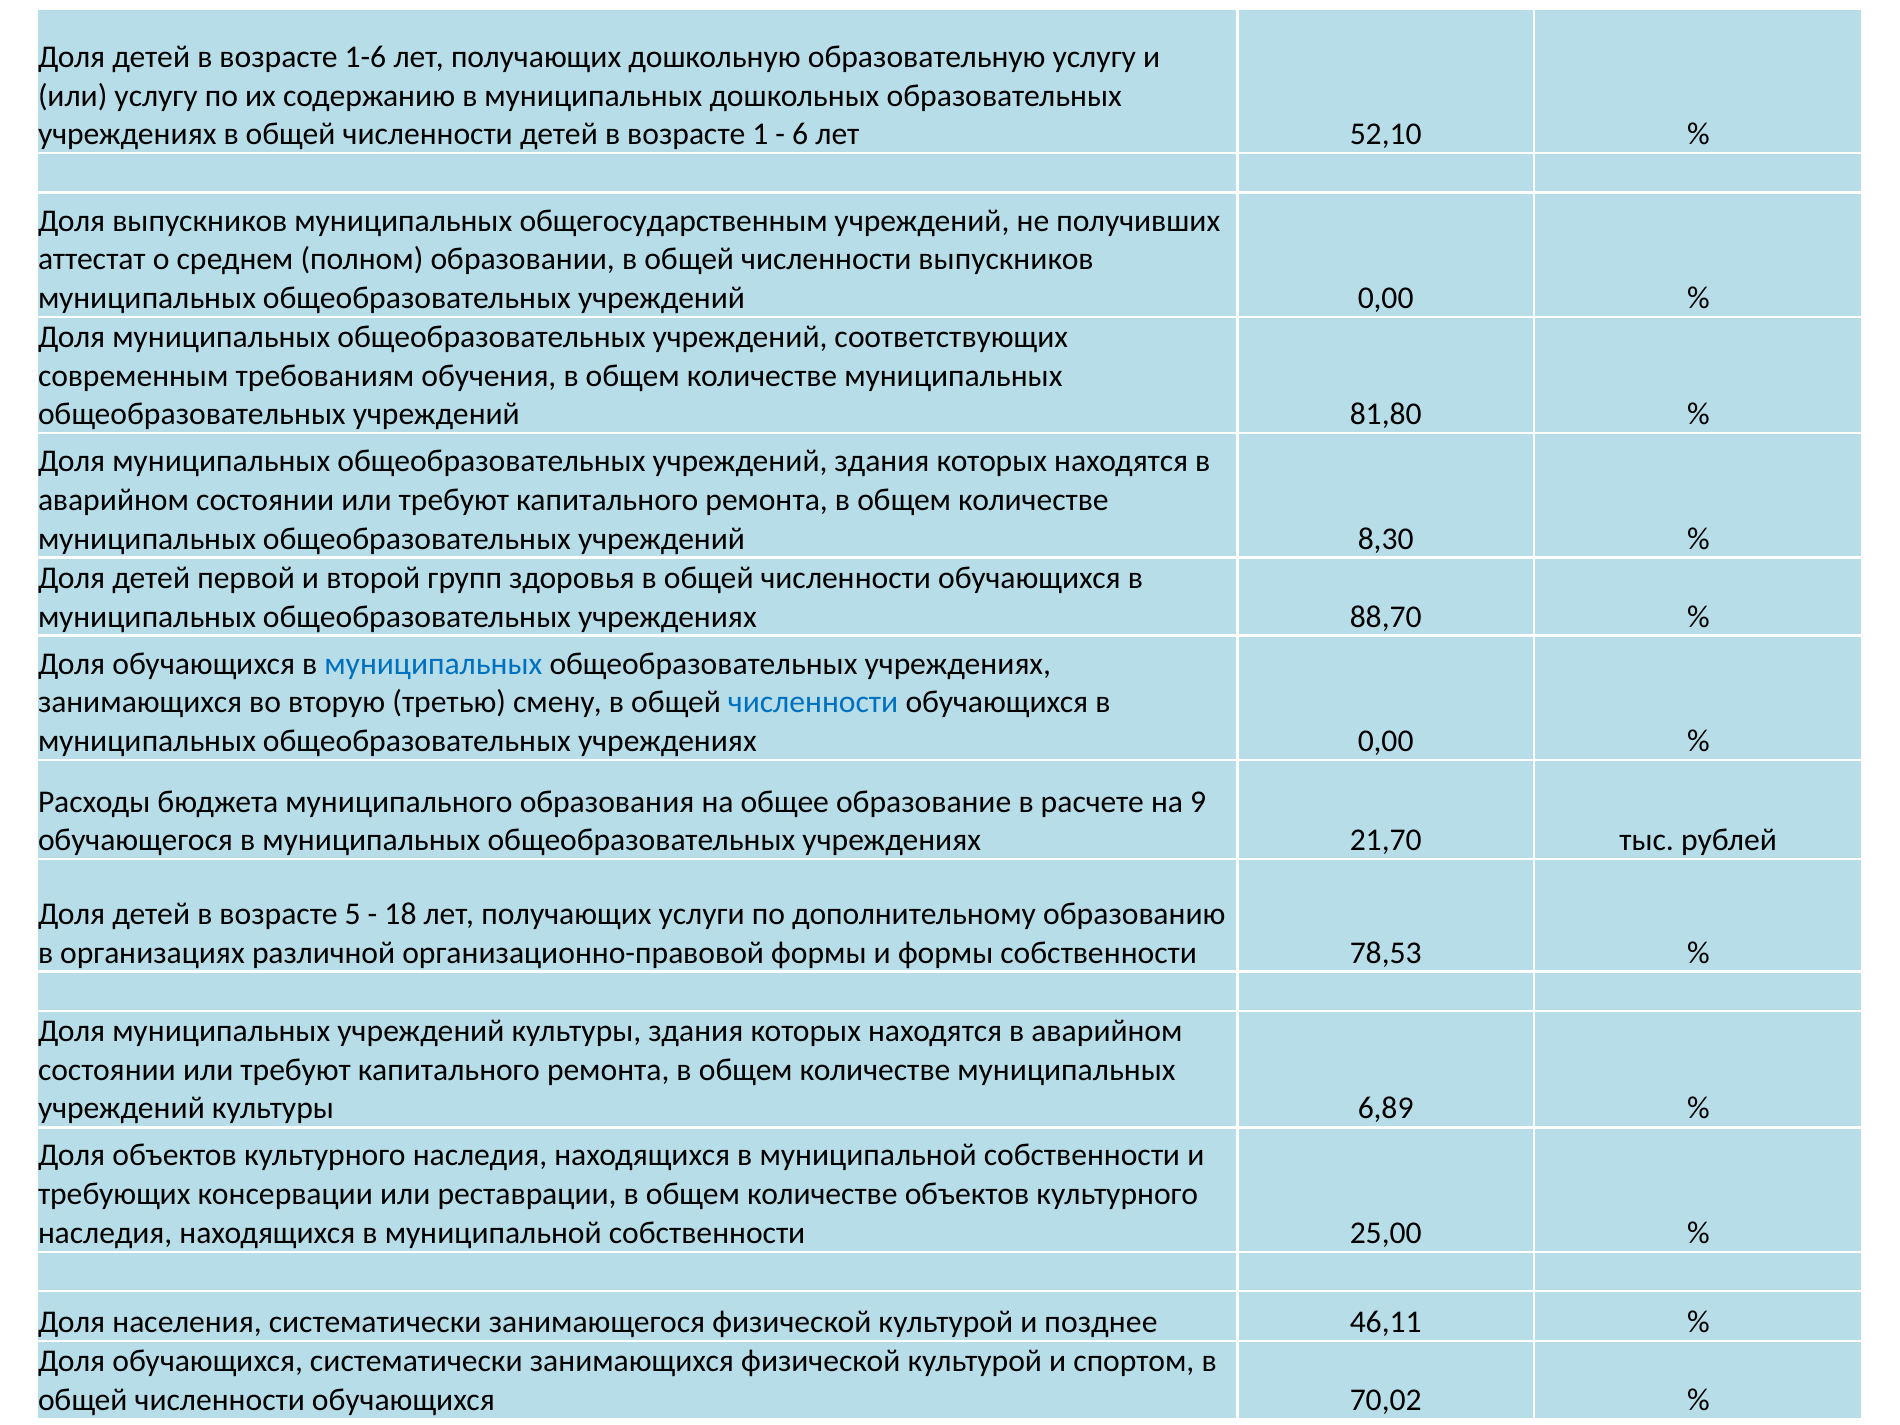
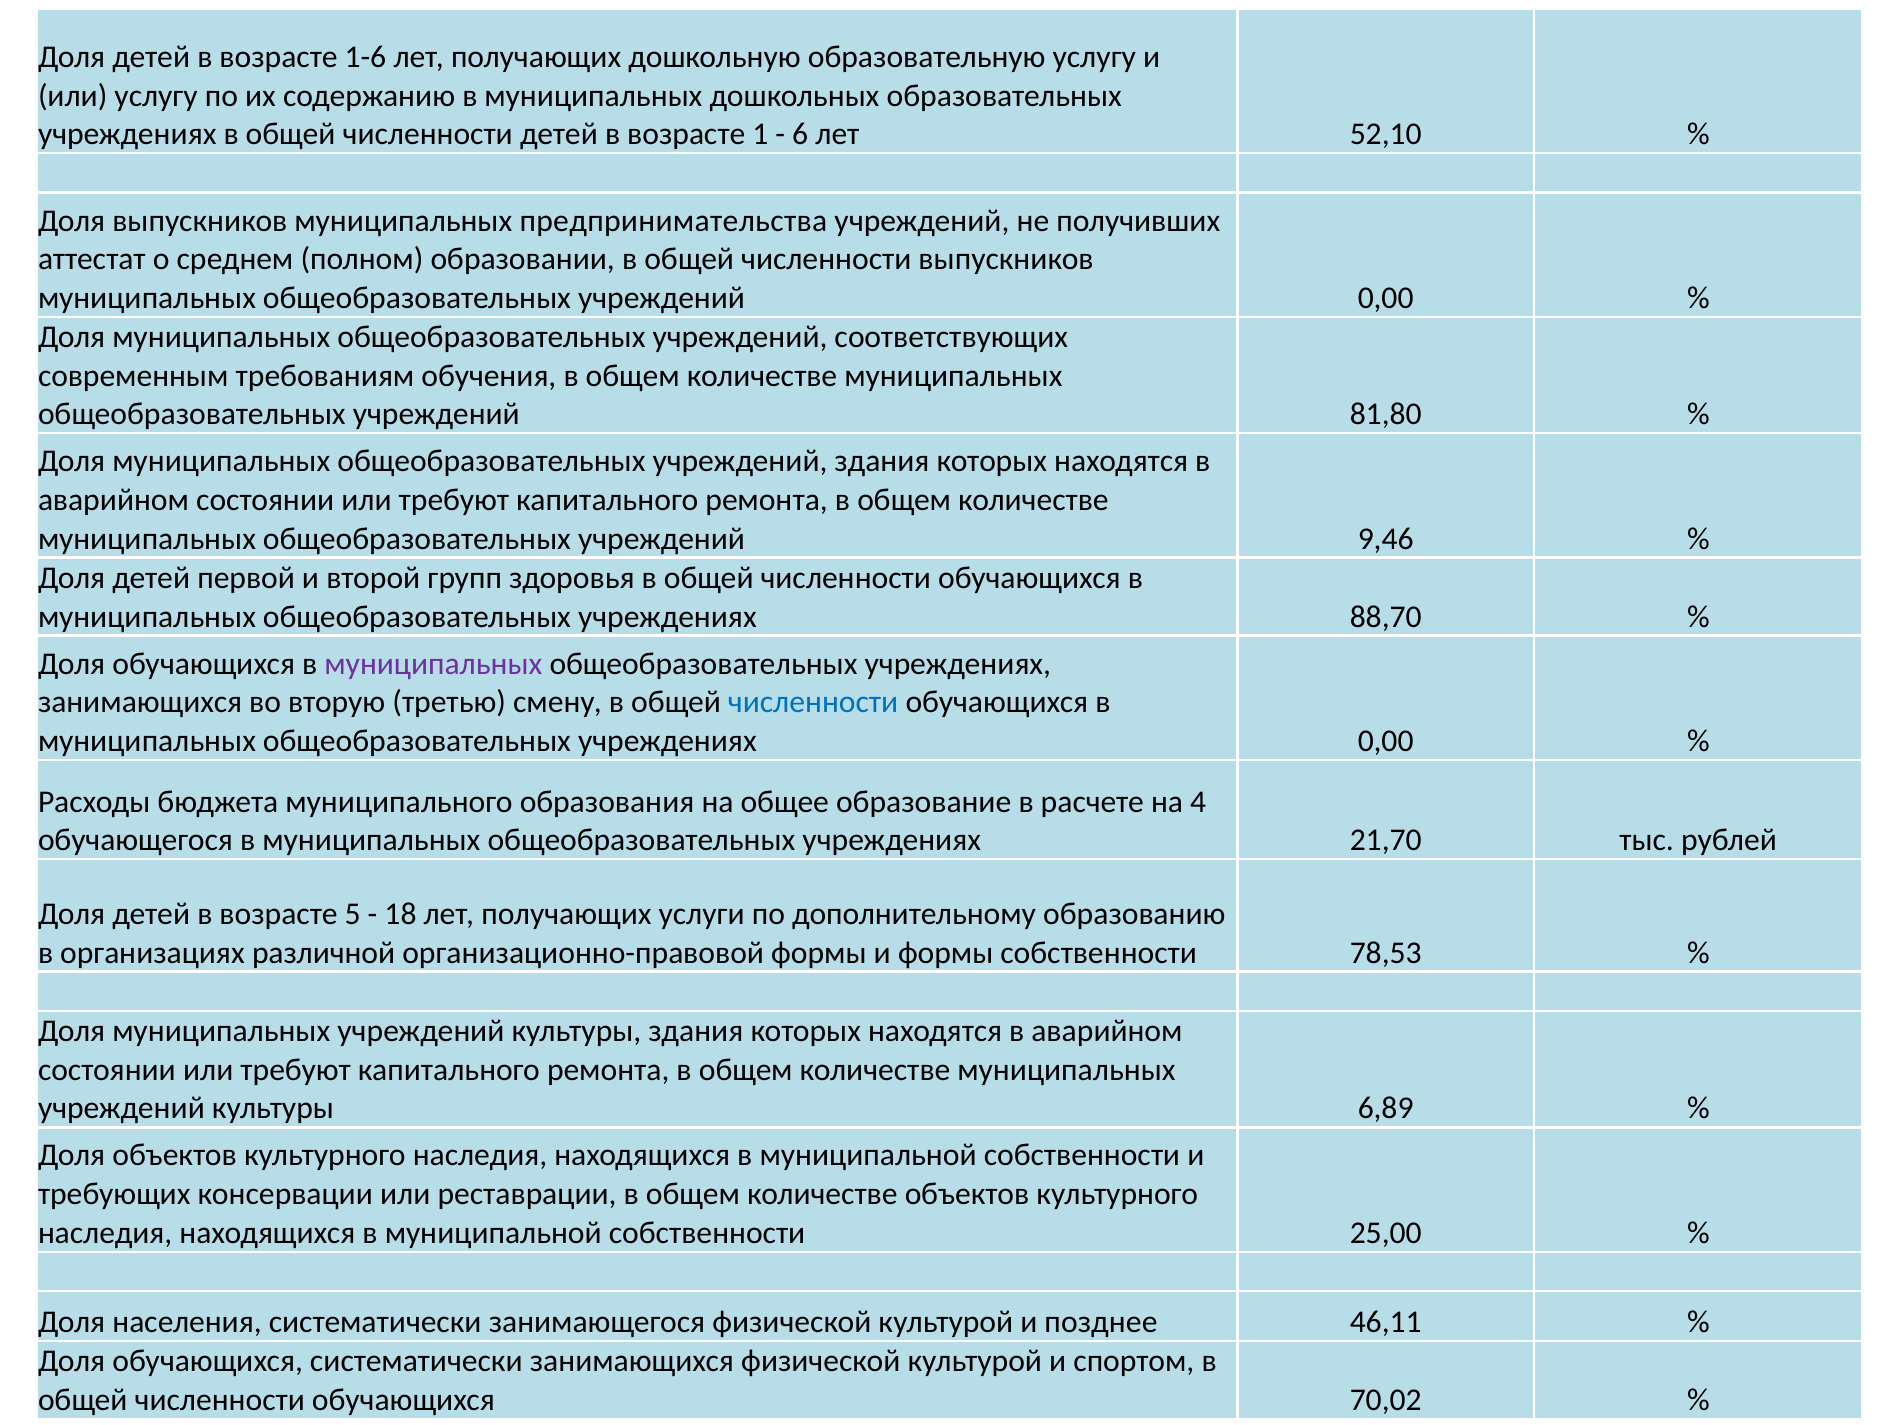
общегосударственным: общегосударственным -> предпринимательства
8,30: 8,30 -> 9,46
муниципальных at (433, 664) colour: blue -> purple
9: 9 -> 4
